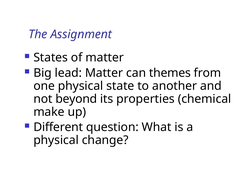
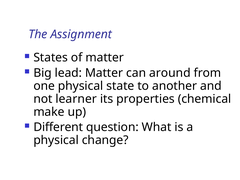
themes: themes -> around
beyond: beyond -> learner
